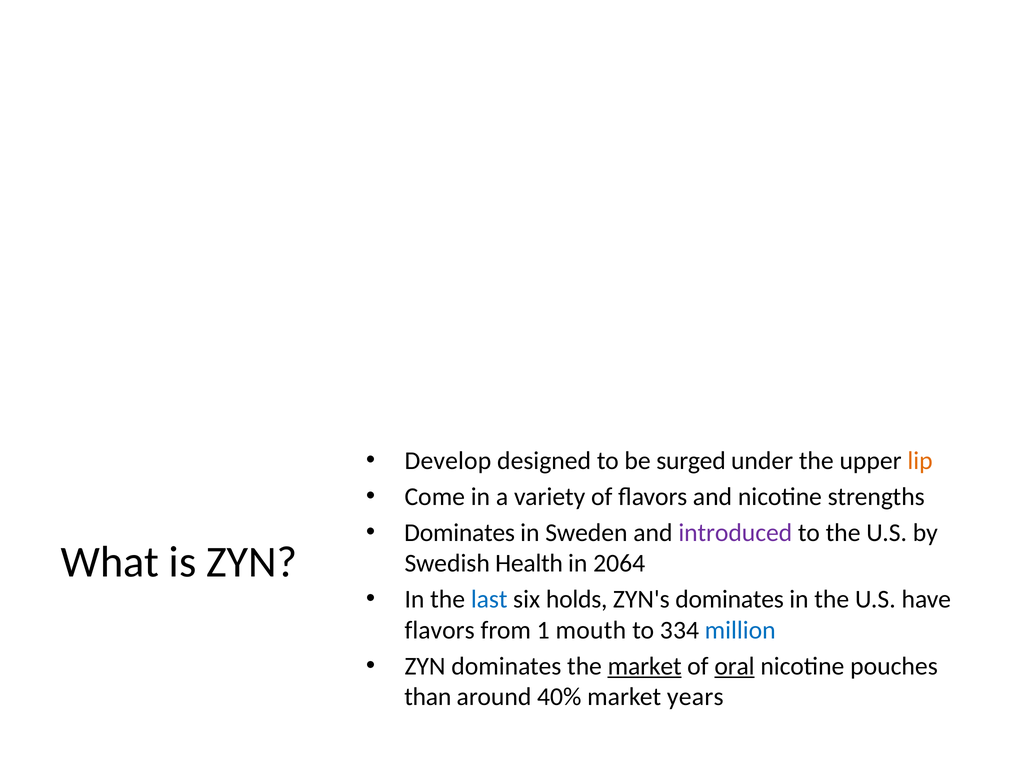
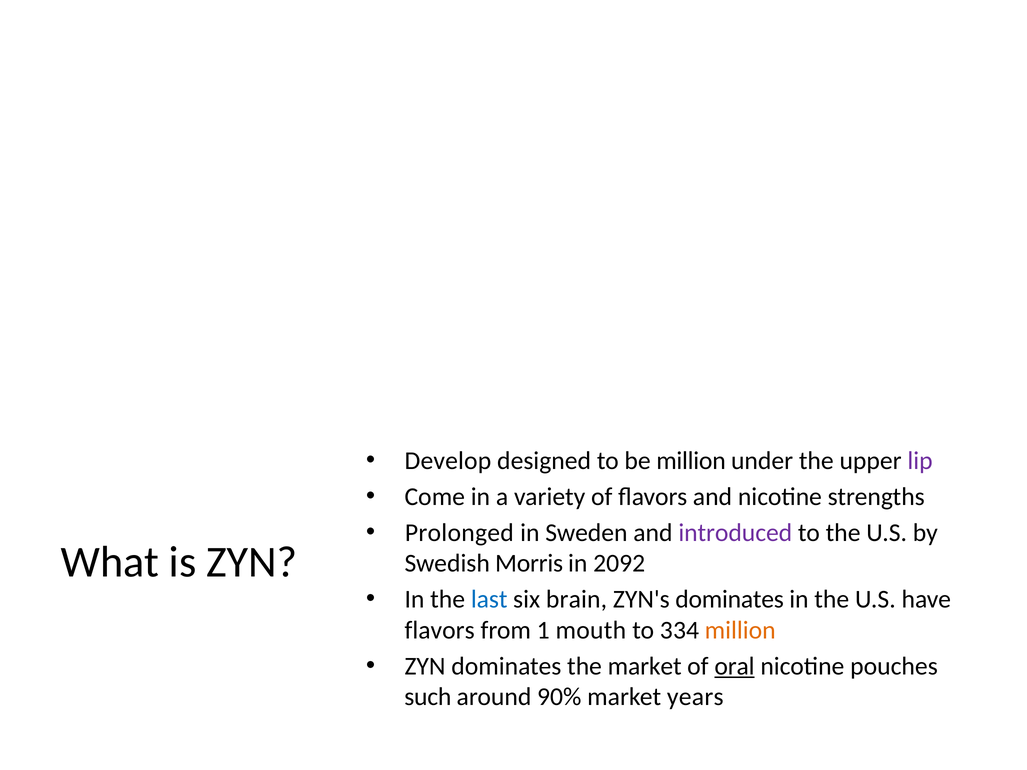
be surged: surged -> million
lip colour: orange -> purple
Dominates at (460, 533): Dominates -> Prolonged
Health: Health -> Morris
2064: 2064 -> 2092
holds: holds -> brain
million at (740, 630) colour: blue -> orange
market at (645, 666) underline: present -> none
than: than -> such
40%: 40% -> 90%
